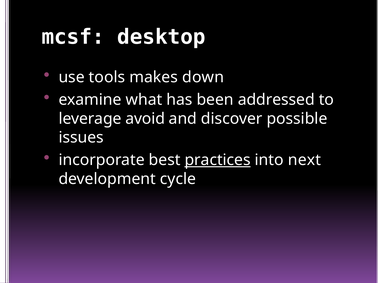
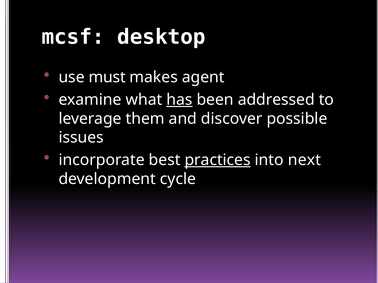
tools: tools -> must
down: down -> agent
has underline: none -> present
avoid: avoid -> them
